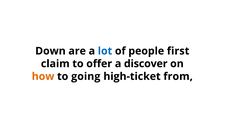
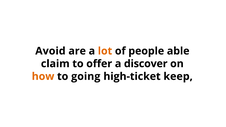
Down: Down -> Avoid
lot colour: blue -> orange
first: first -> able
from: from -> keep
